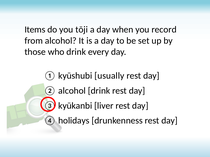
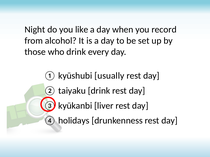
Items: Items -> Night
tōji: tōji -> like
② alcohol: alcohol -> taiyaku
